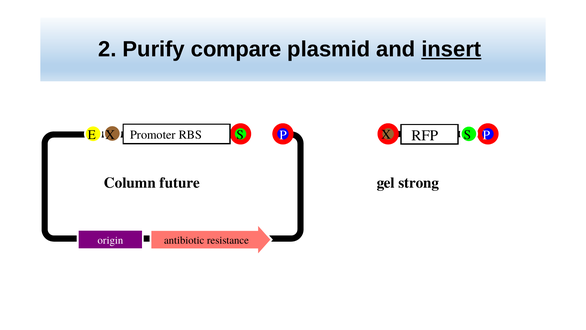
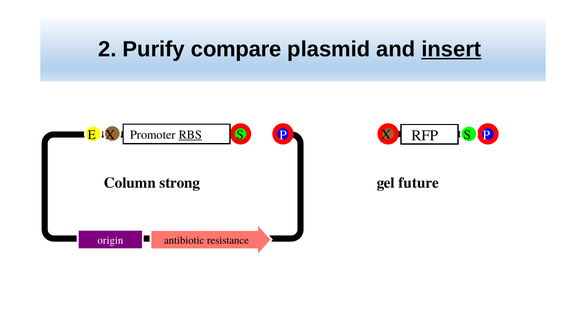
RBS underline: none -> present
strong: strong -> future
future: future -> strong
